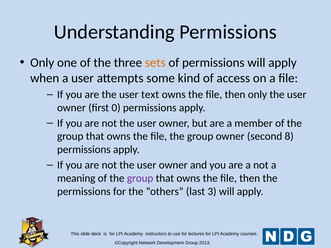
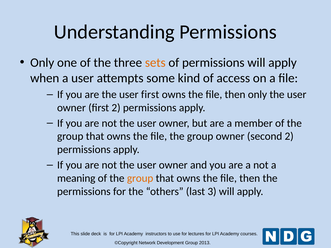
user text: text -> first
first 0: 0 -> 2
second 8: 8 -> 2
group at (140, 178) colour: purple -> orange
